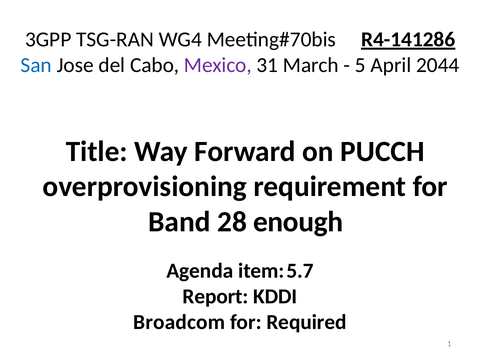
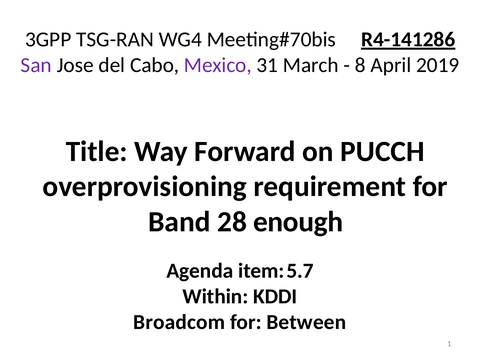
San colour: blue -> purple
5: 5 -> 8
2044: 2044 -> 2019
Report: Report -> Within
Required: Required -> Between
